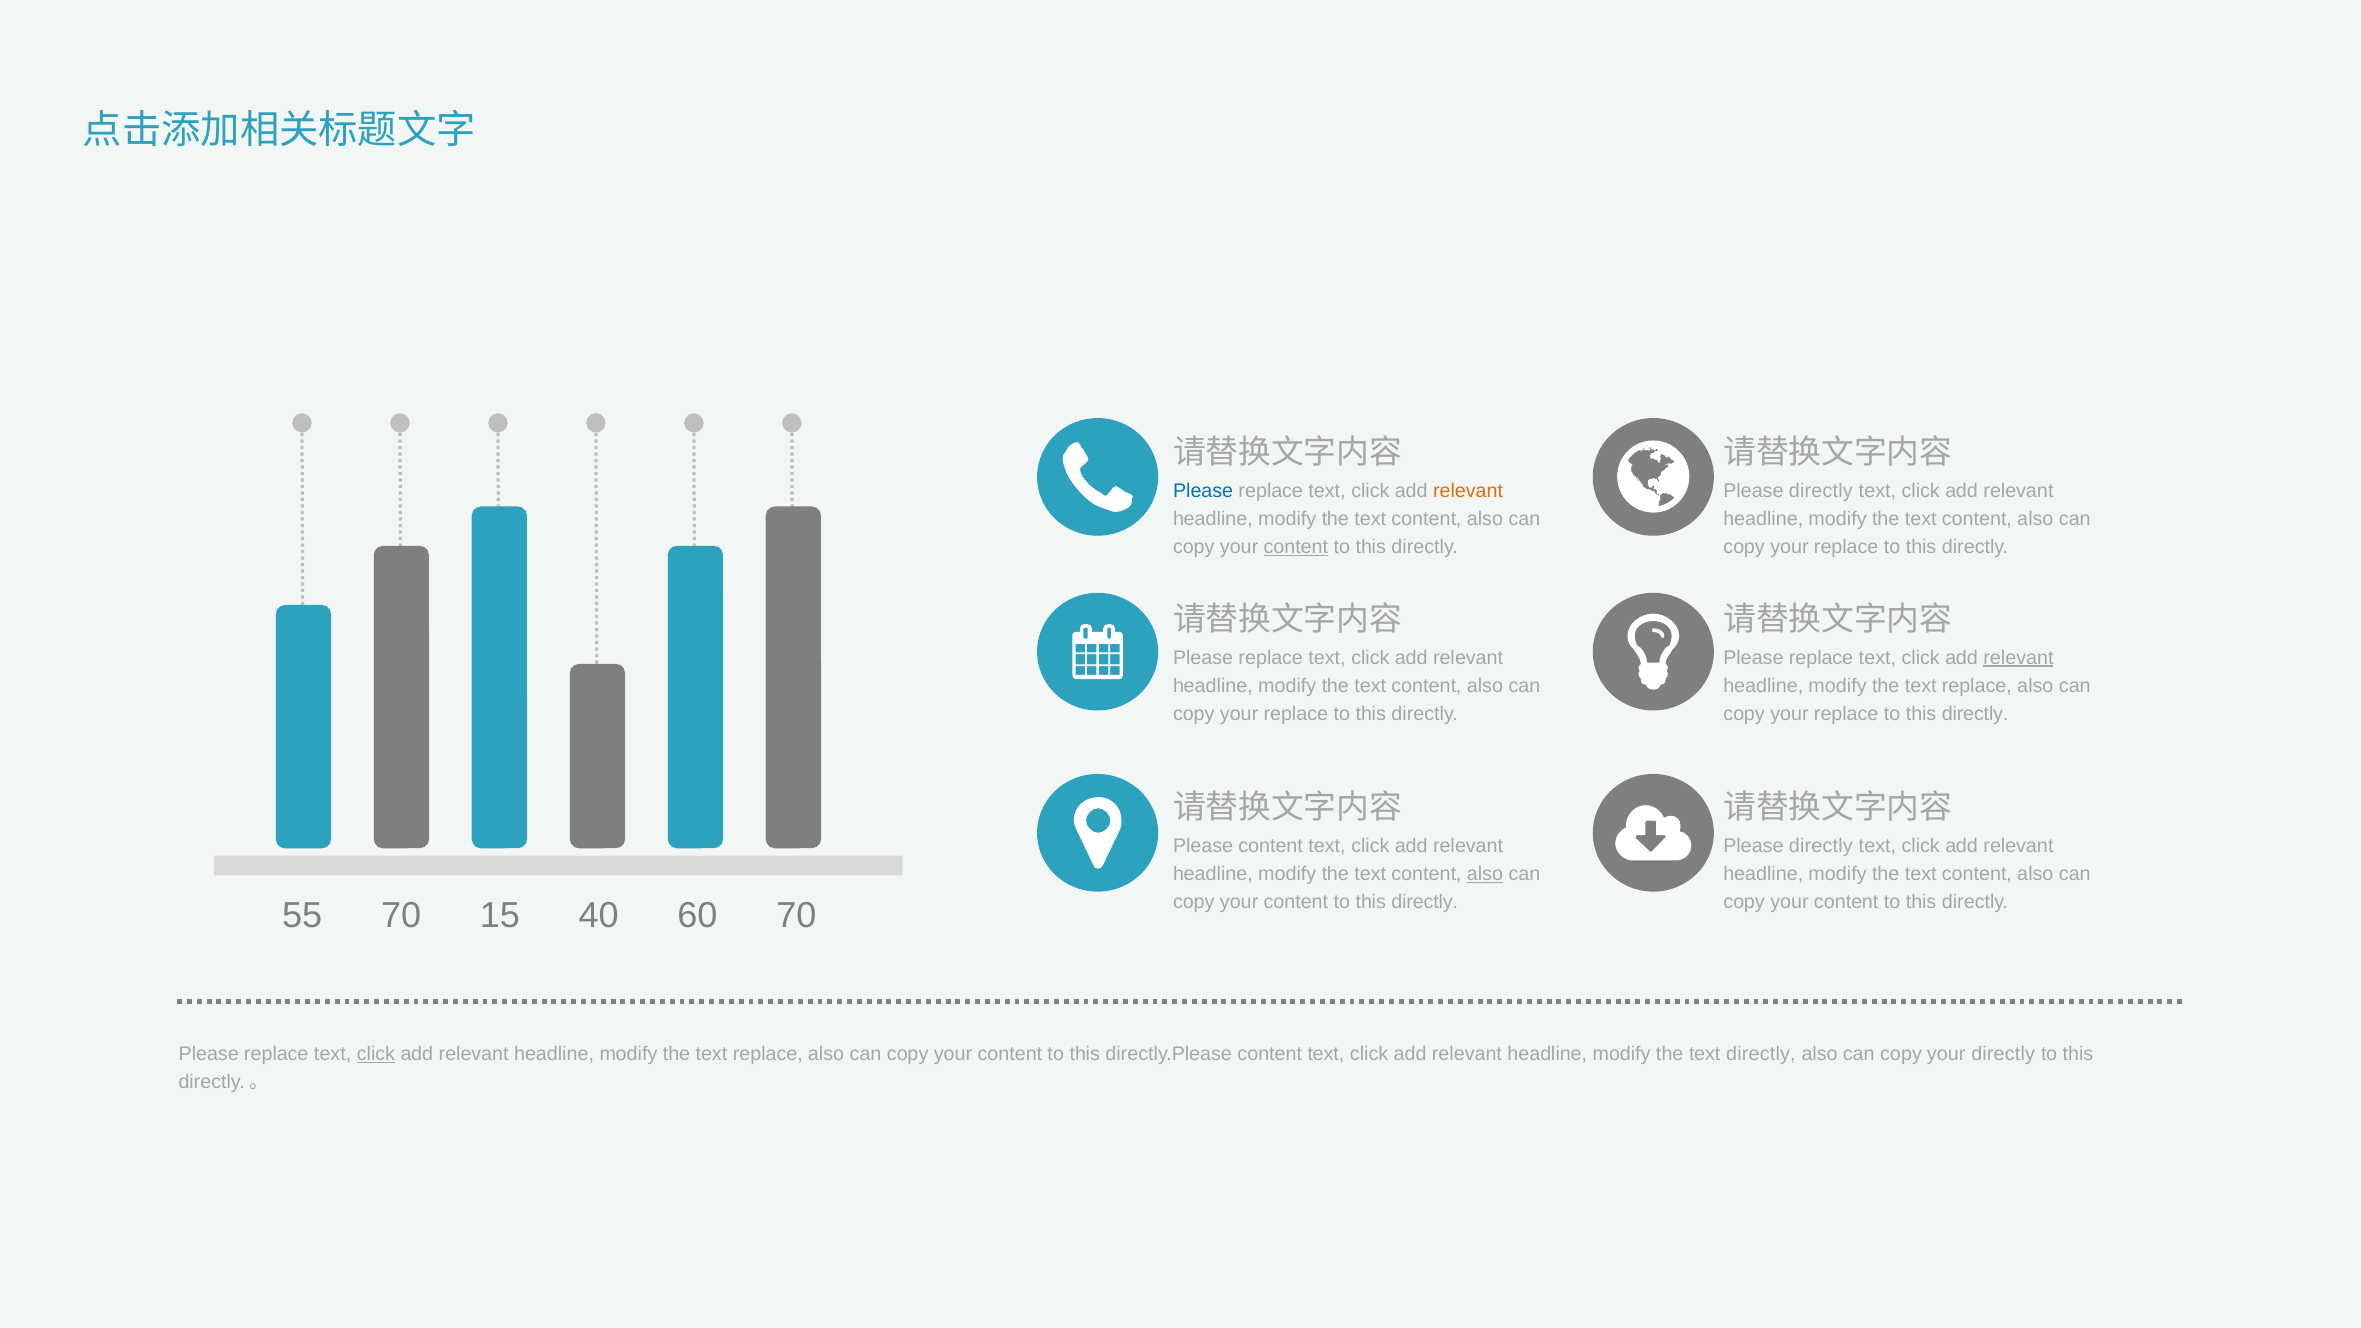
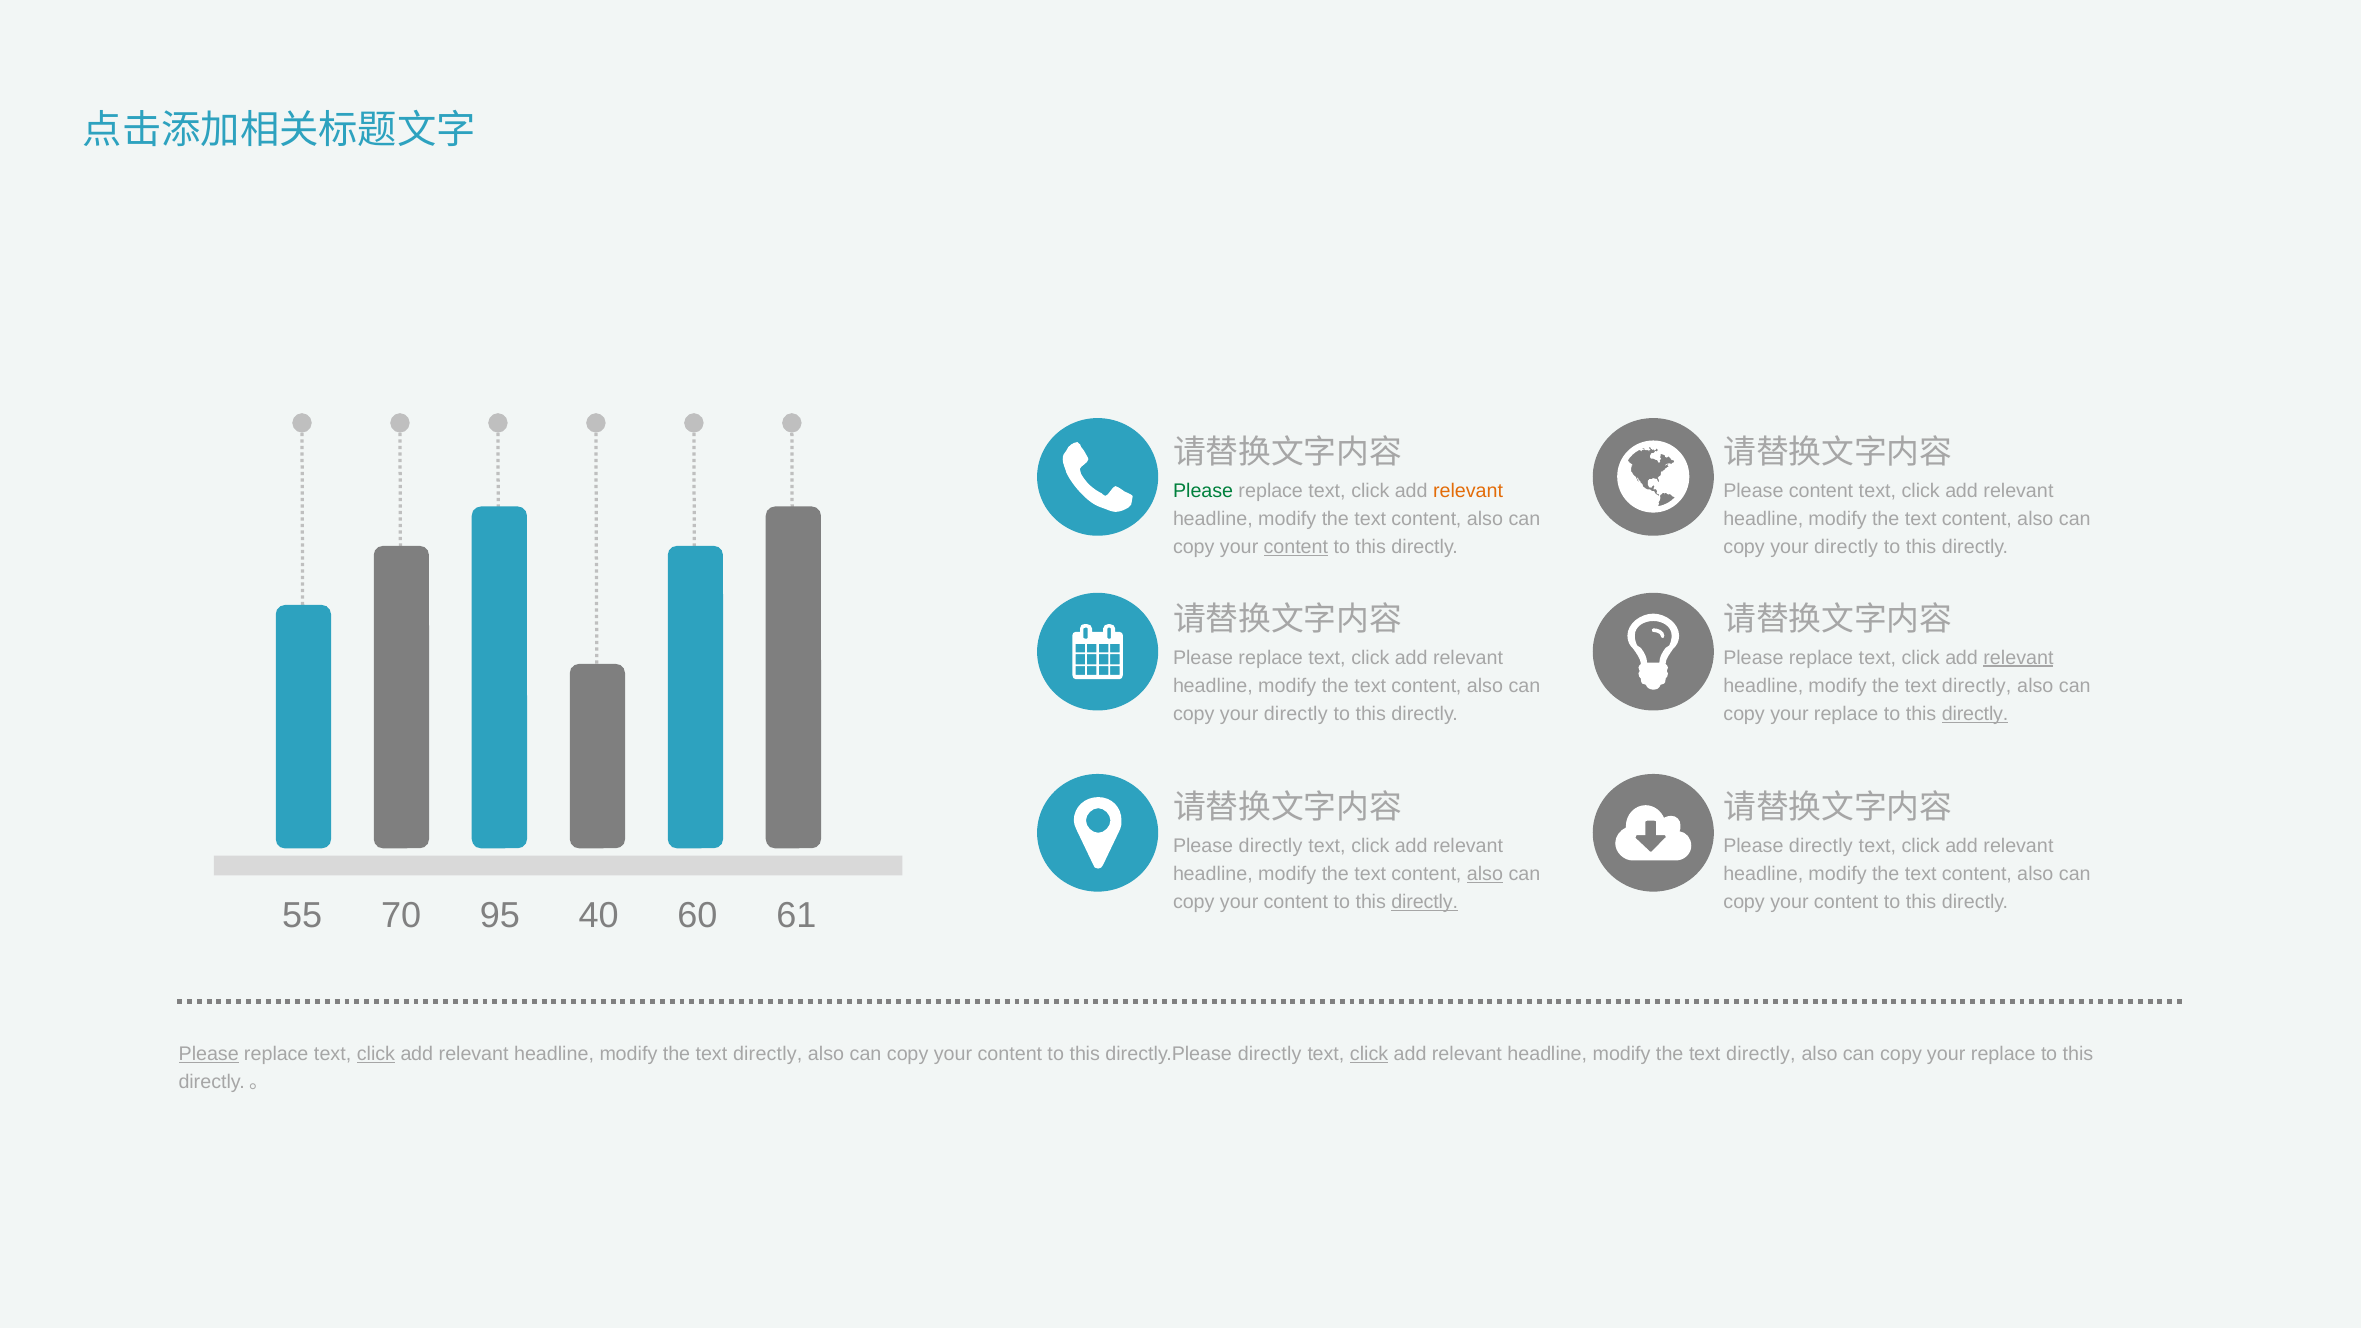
Please at (1203, 491) colour: blue -> green
directly at (1821, 491): directly -> content
replace at (1846, 547): replace -> directly
replace at (1977, 686): replace -> directly
replace at (1296, 714): replace -> directly
directly at (1975, 714) underline: none -> present
content at (1271, 846): content -> directly
directly at (1425, 902) underline: none -> present
15: 15 -> 95
60 70: 70 -> 61
Please at (209, 1054) underline: none -> present
replace at (768, 1054): replace -> directly
directly.Please content: content -> directly
click at (1369, 1054) underline: none -> present
directly at (2003, 1054): directly -> replace
